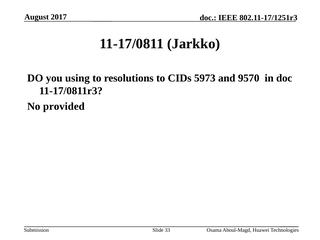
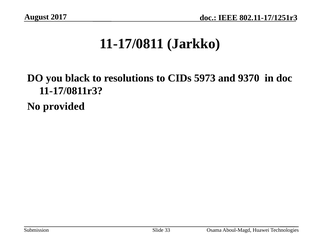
using: using -> black
9570: 9570 -> 9370
